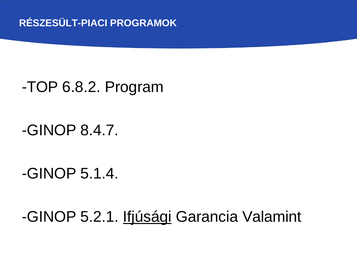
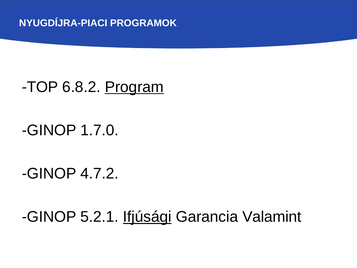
RÉSZESÜLT-PIACI: RÉSZESÜLT-PIACI -> NYUGDÍJRA-PIACI
Program underline: none -> present
8.4.7: 8.4.7 -> 1.7.0
5.1.4: 5.1.4 -> 4.7.2
